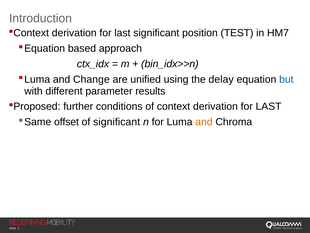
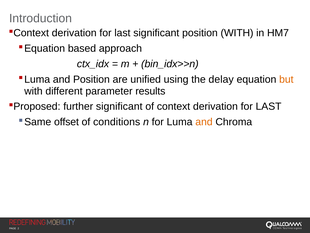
position TEST: TEST -> WITH
and Change: Change -> Position
but colour: blue -> orange
further conditions: conditions -> significant
of significant: significant -> conditions
